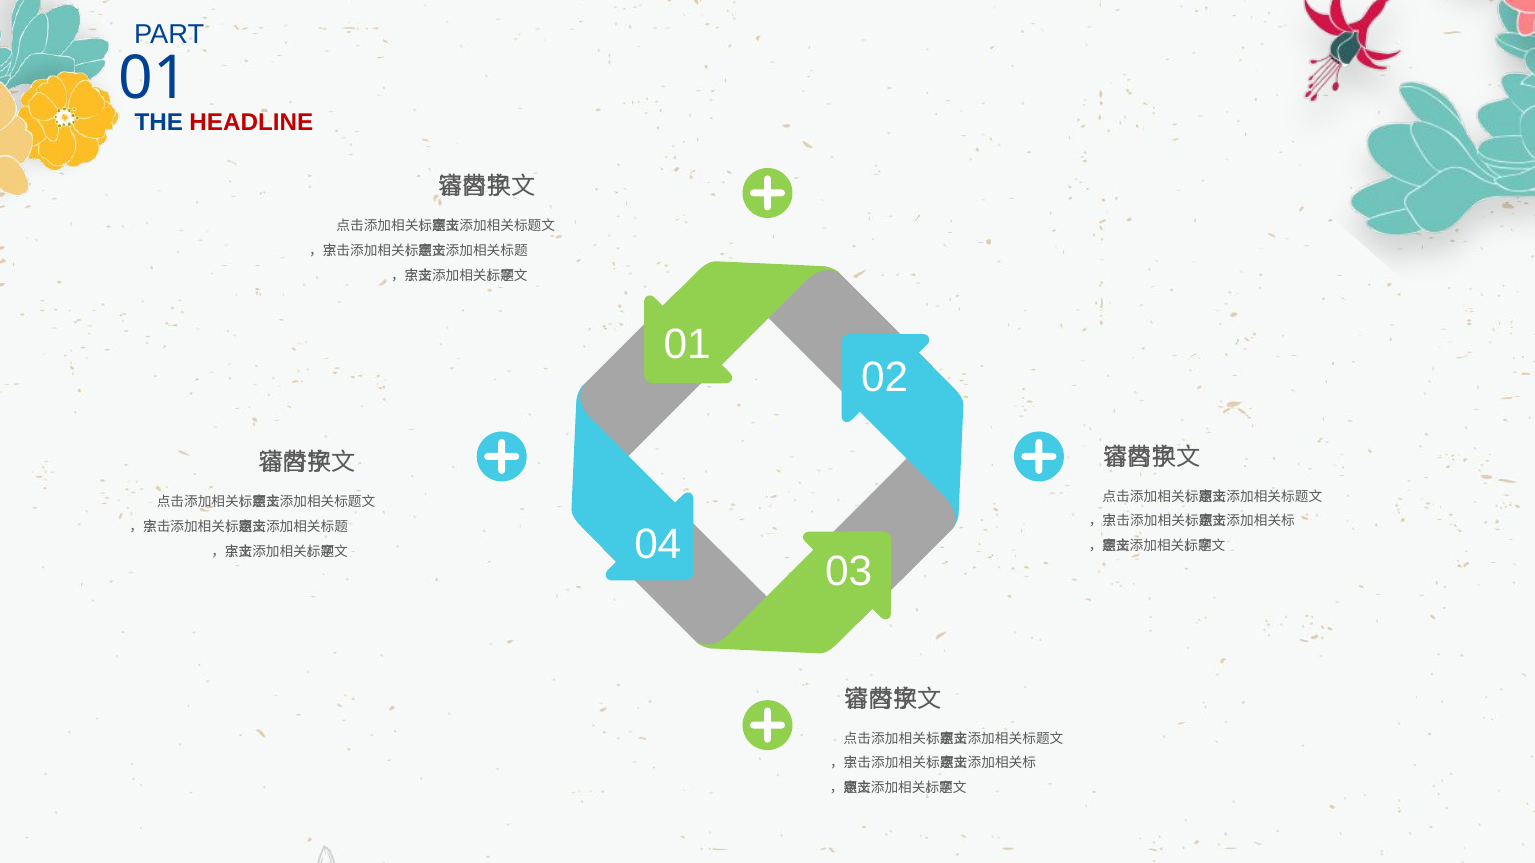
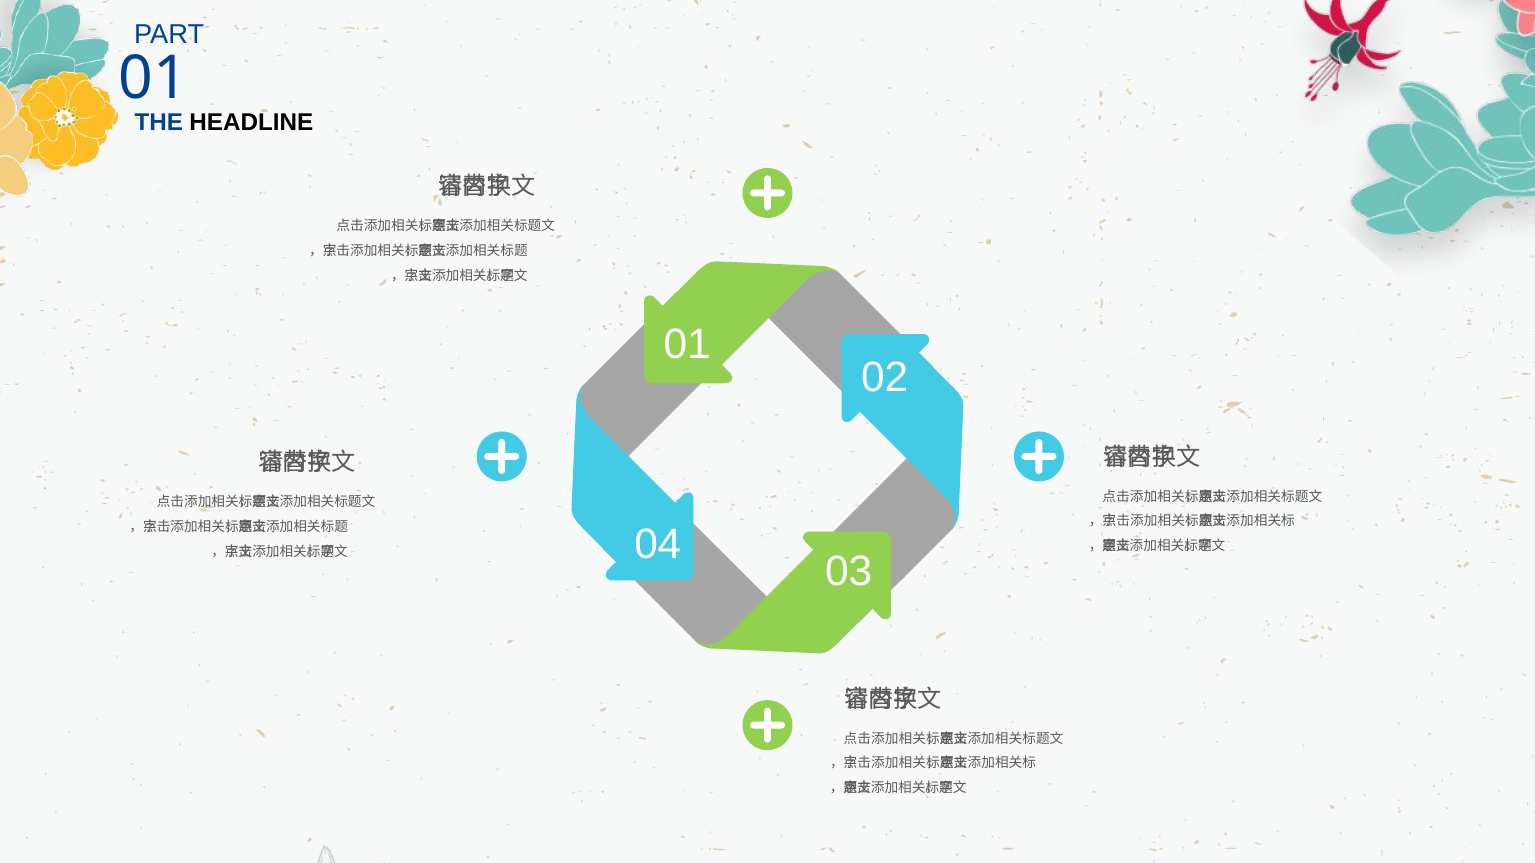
HEADLINE colour: red -> black
